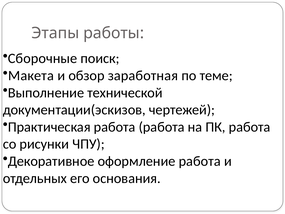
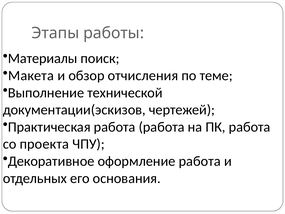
Сборочные: Сборочные -> Материалы
заработная: заработная -> отчисления
рисунки: рисунки -> проекта
